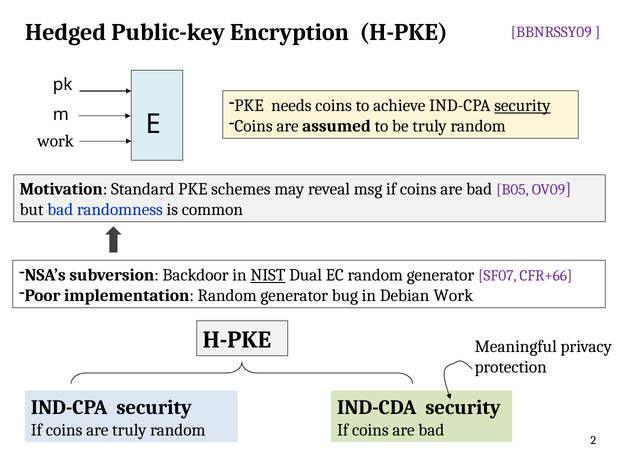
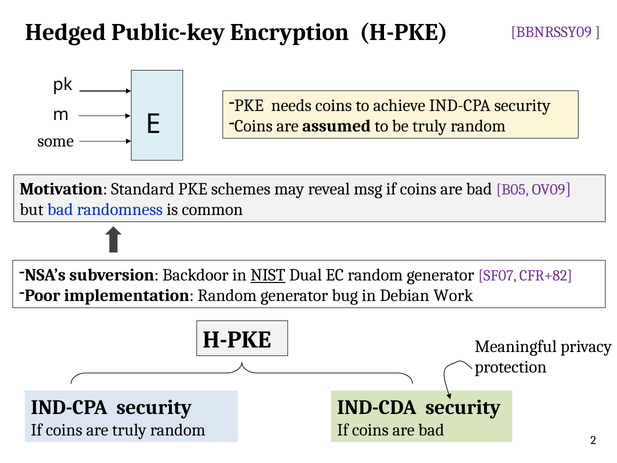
security at (522, 105) underline: present -> none
work at (56, 141): work -> some
CFR+66: CFR+66 -> CFR+82
